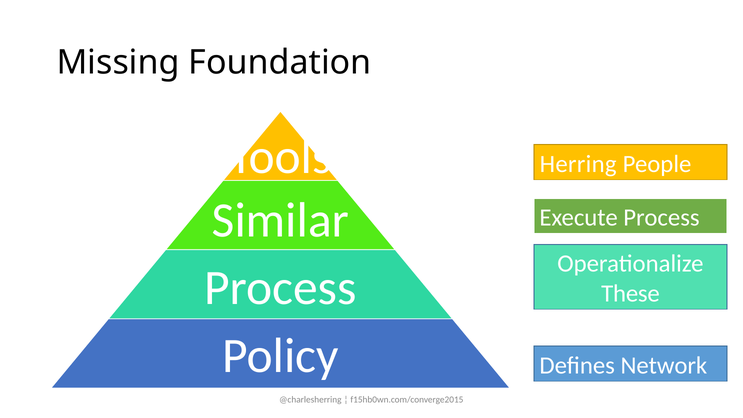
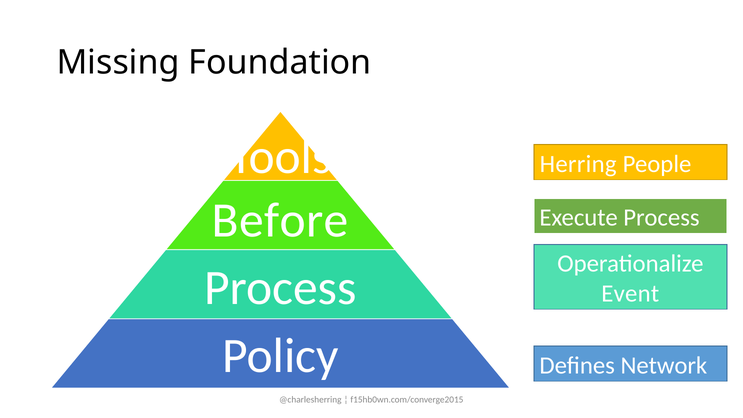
Similar: Similar -> Before
These: These -> Event
